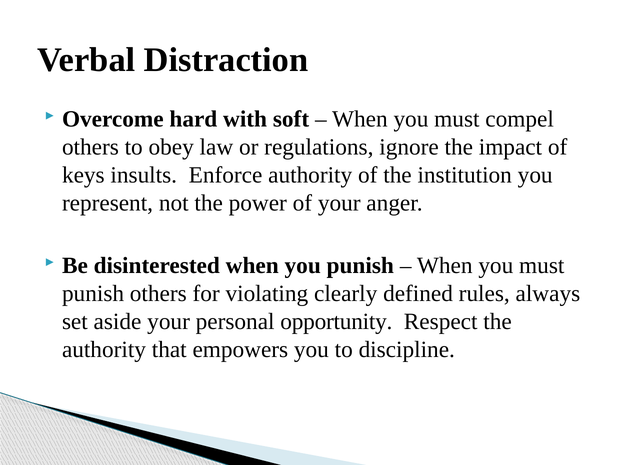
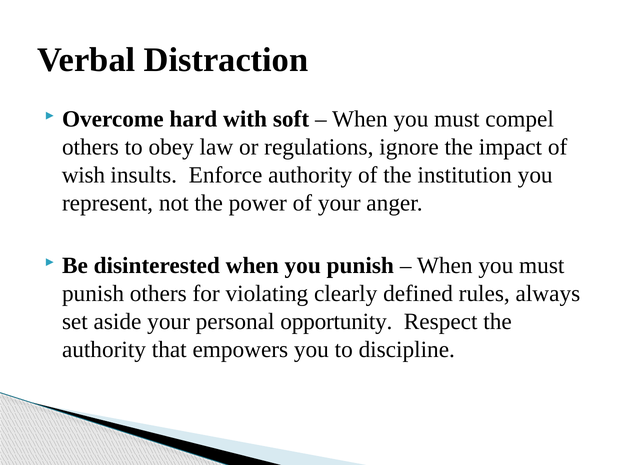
keys: keys -> wish
